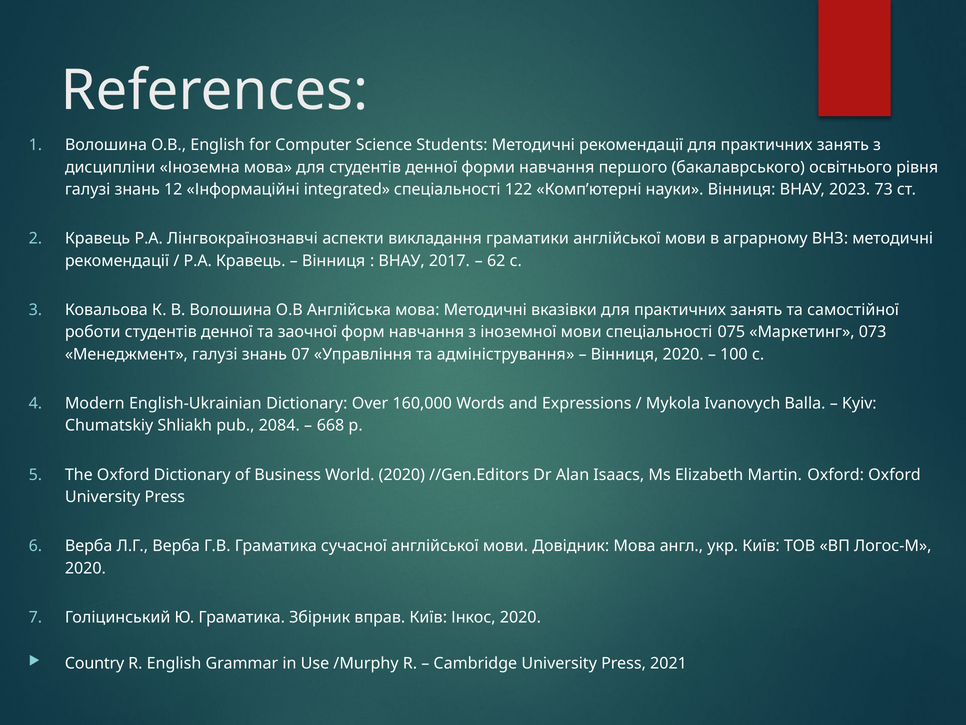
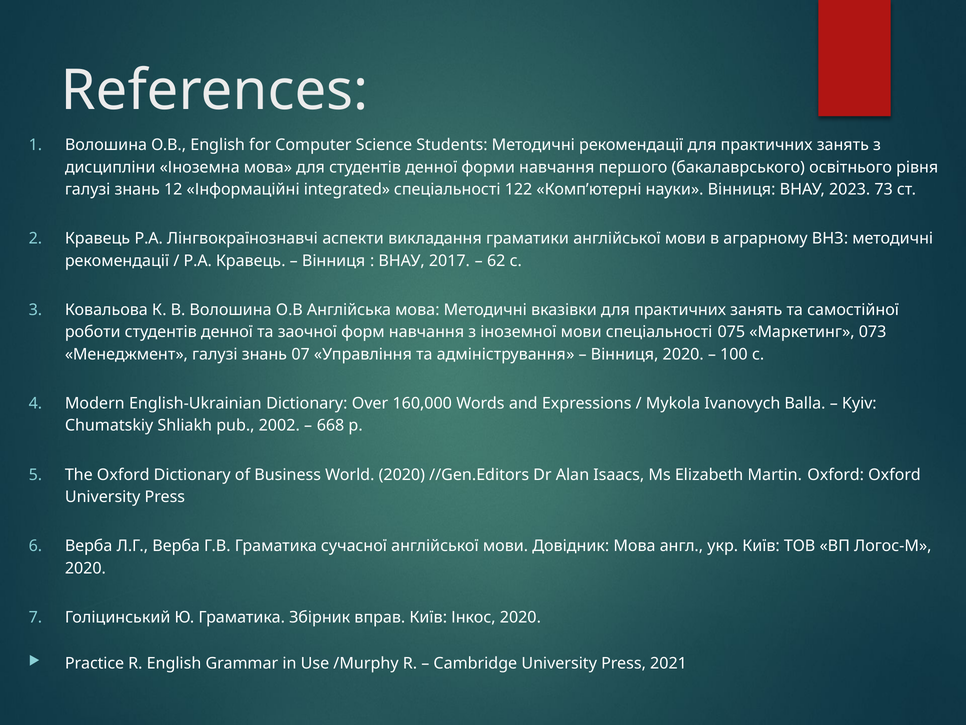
2084: 2084 -> 2002
Country: Country -> Practice
